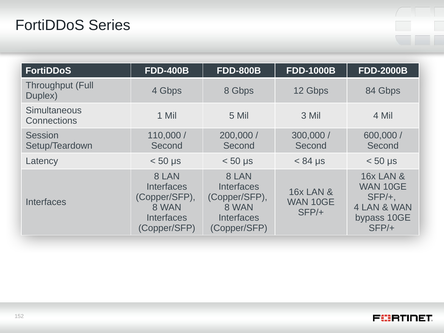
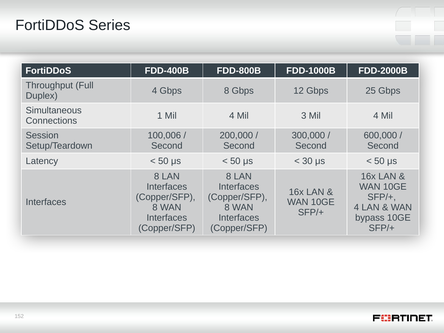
Gbps 84: 84 -> 25
1 Mil 5: 5 -> 4
110,000: 110,000 -> 100,006
84 at (307, 161): 84 -> 30
